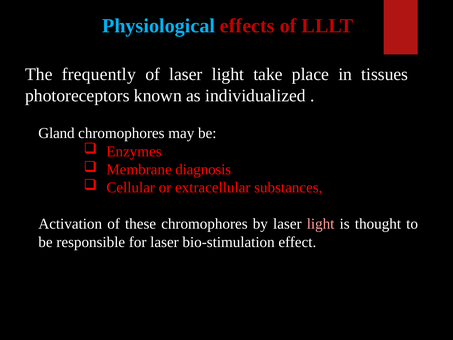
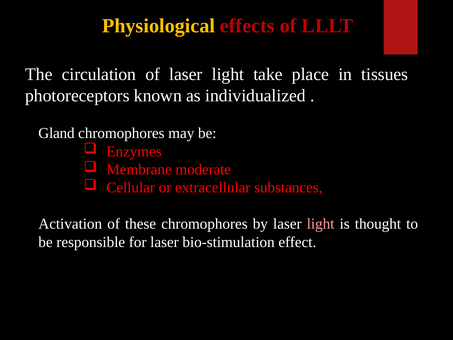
Physiological colour: light blue -> yellow
frequently: frequently -> circulation
diagnosis: diagnosis -> moderate
